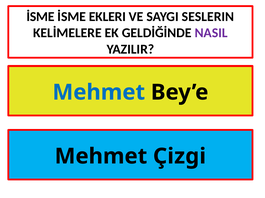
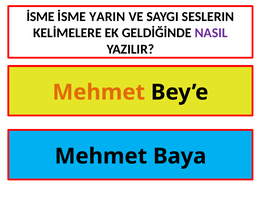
EKLERI: EKLERI -> YARIN
Mehmet at (99, 93) colour: blue -> orange
Çizgi: Çizgi -> Baya
